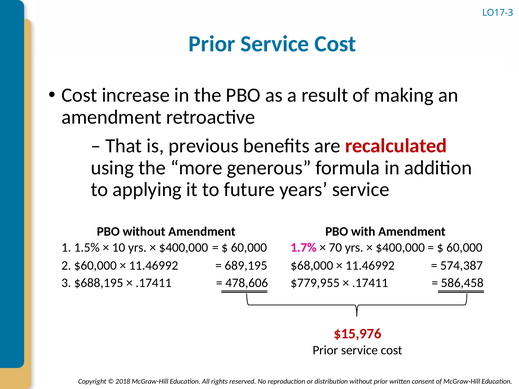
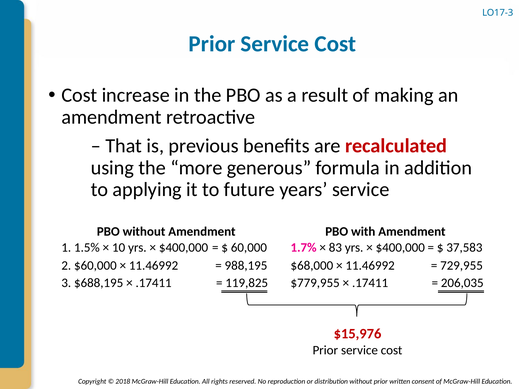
70: 70 -> 83
60,000 at (464, 248): 60,000 -> 37,583
689,195: 689,195 -> 988,195
574,387: 574,387 -> 729,955
478,606: 478,606 -> 119,825
586,458: 586,458 -> 206,035
